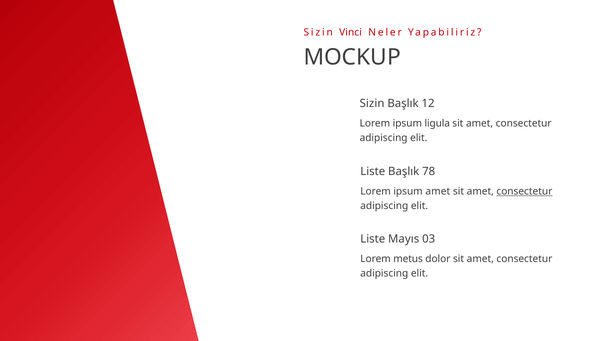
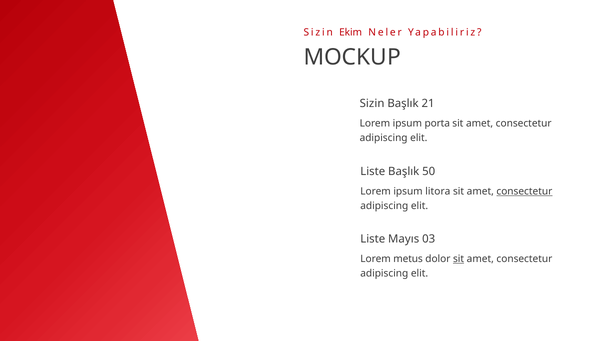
Vinci: Vinci -> Ekim
12: 12 -> 21
ligula: ligula -> porta
78: 78 -> 50
ipsum amet: amet -> litora
sit at (459, 259) underline: none -> present
